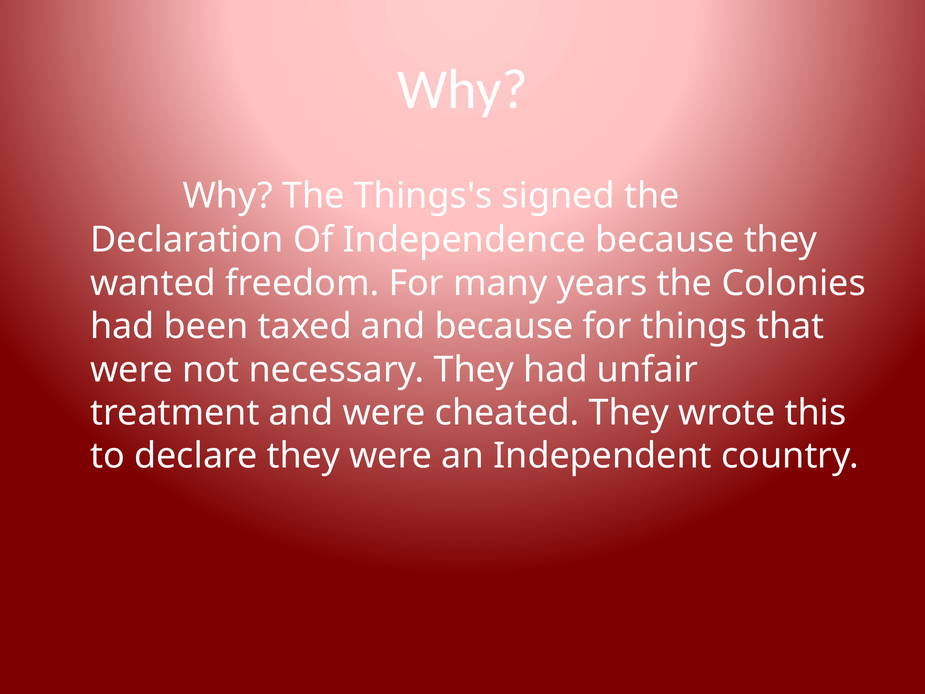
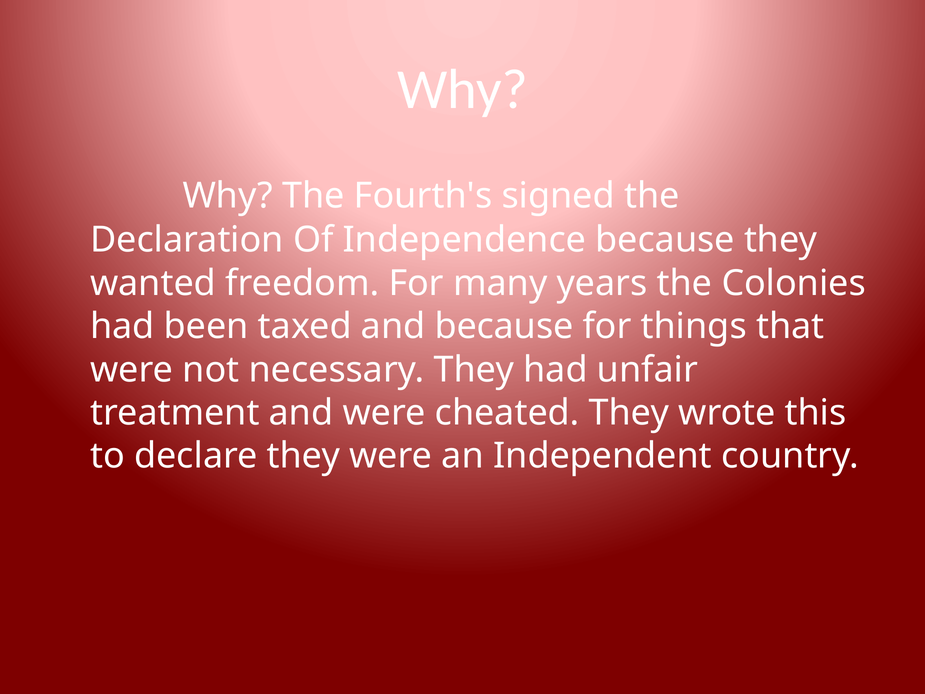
Things's: Things's -> Fourth's
